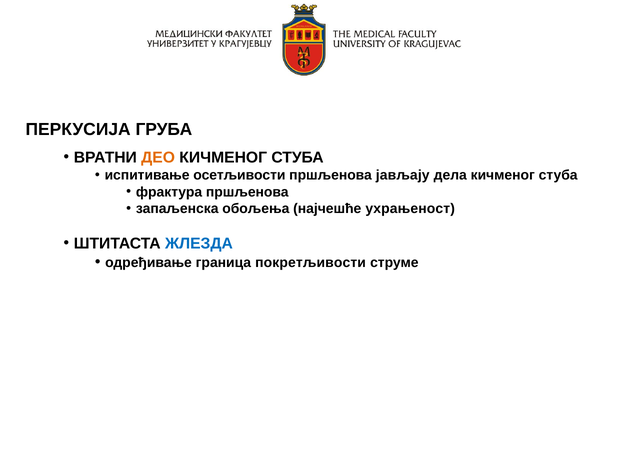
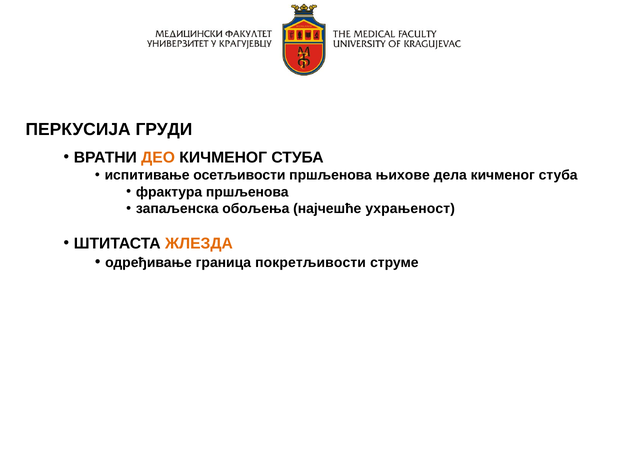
ГРУБА: ГРУБА -> ГРУДИ
јављају: јављају -> њихове
ЖЛЕЗДА colour: blue -> orange
